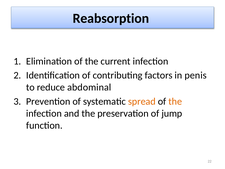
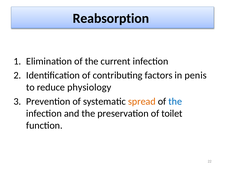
abdominal: abdominal -> physiology
the at (175, 101) colour: orange -> blue
jump: jump -> toilet
